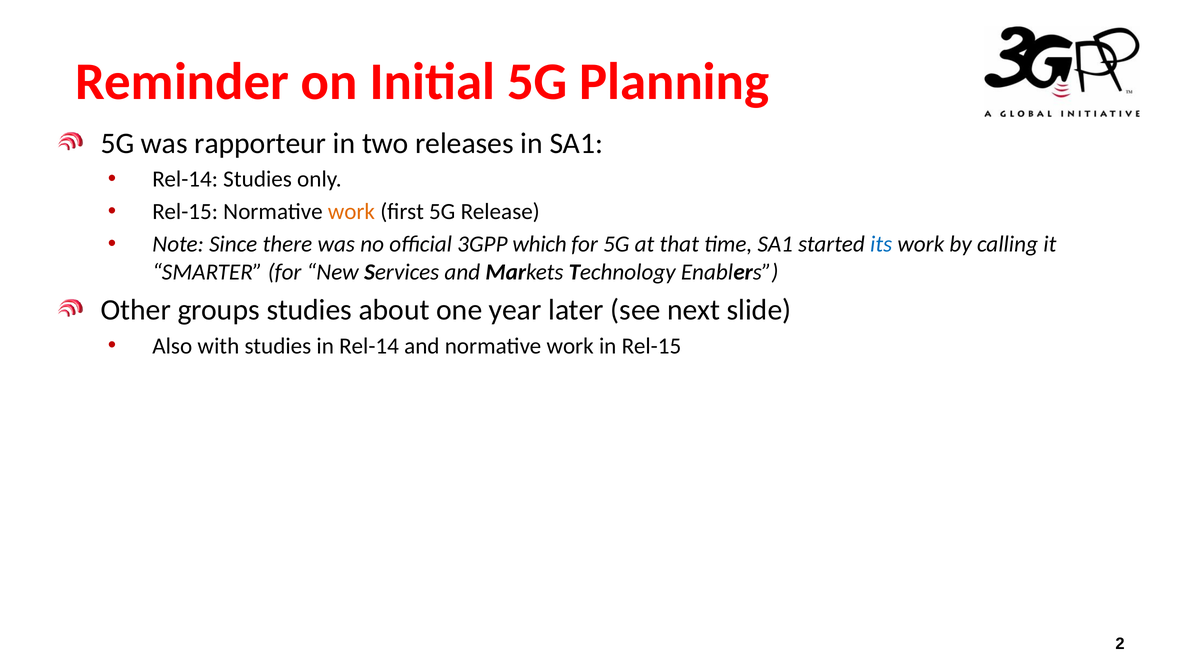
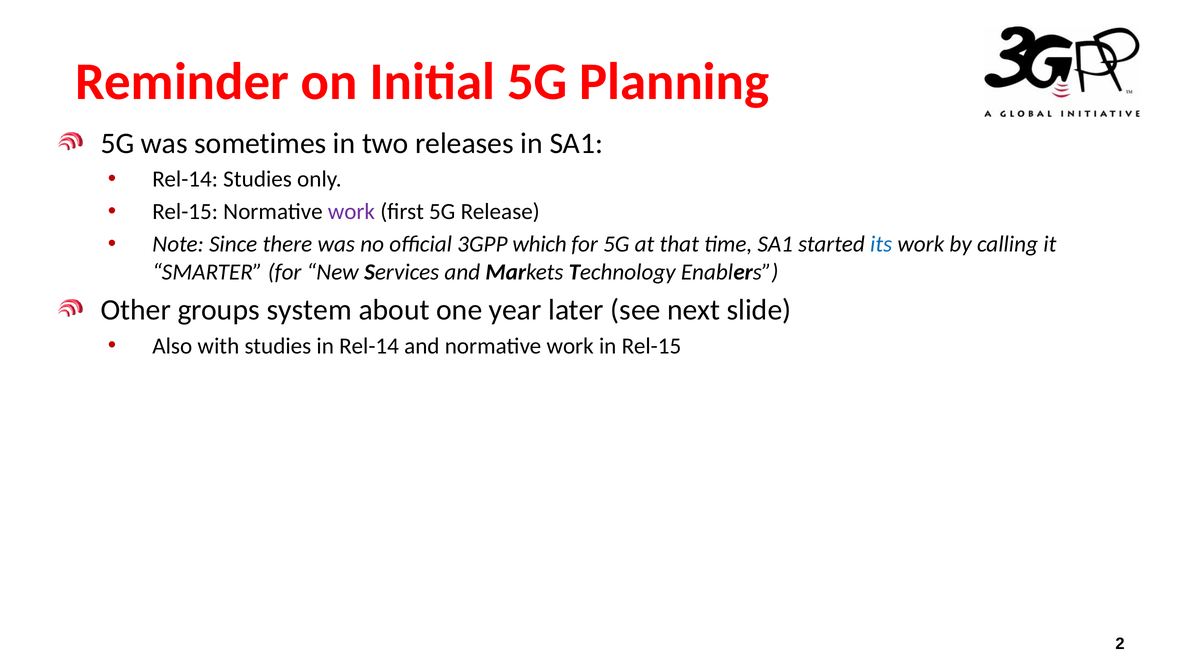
rapporteur: rapporteur -> sometimes
work at (351, 212) colour: orange -> purple
groups studies: studies -> system
